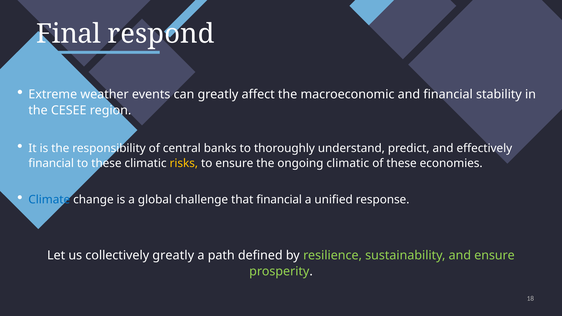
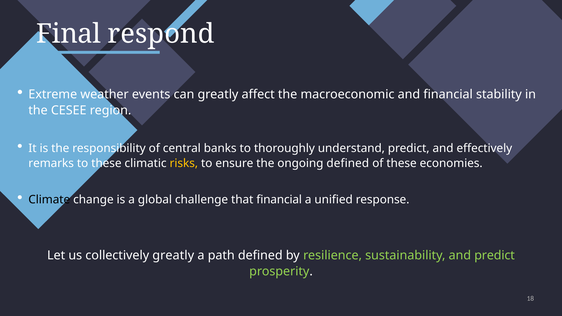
financial at (51, 163): financial -> remarks
ongoing climatic: climatic -> defined
Climate colour: blue -> black
and ensure: ensure -> predict
